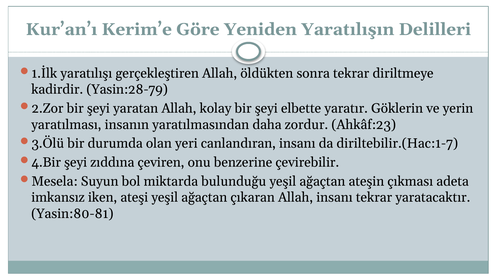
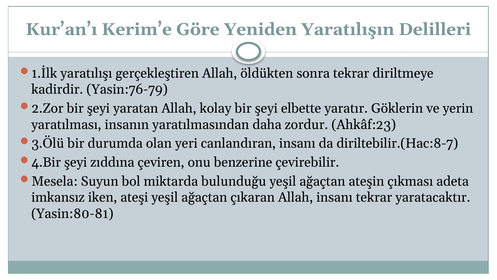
Yasin:28-79: Yasin:28-79 -> Yasin:76-79
diriltebilir.(Hac:1-7: diriltebilir.(Hac:1-7 -> diriltebilir.(Hac:8-7
